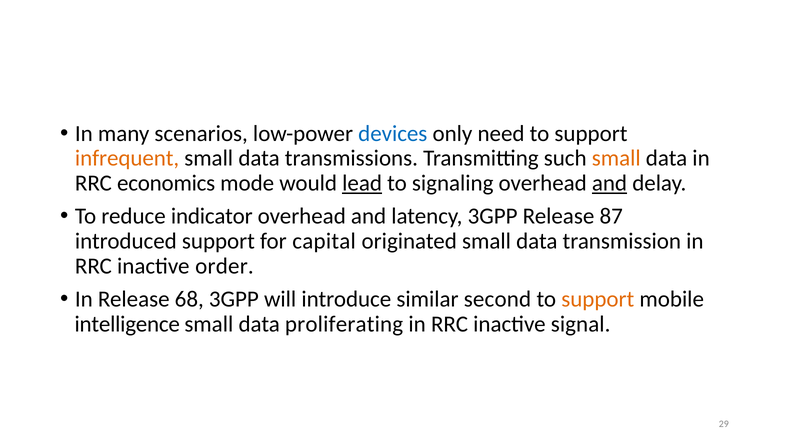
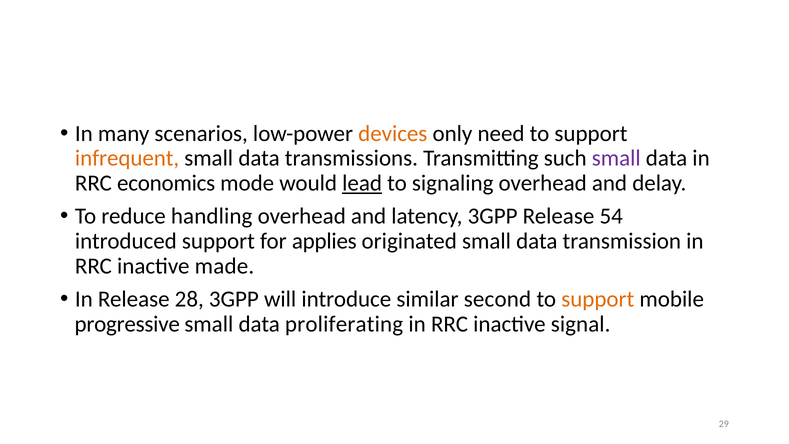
devices colour: blue -> orange
small at (616, 158) colour: orange -> purple
and at (610, 183) underline: present -> none
indicator: indicator -> handling
87: 87 -> 54
capital: capital -> applies
order: order -> made
68: 68 -> 28
intelligence: intelligence -> progressive
